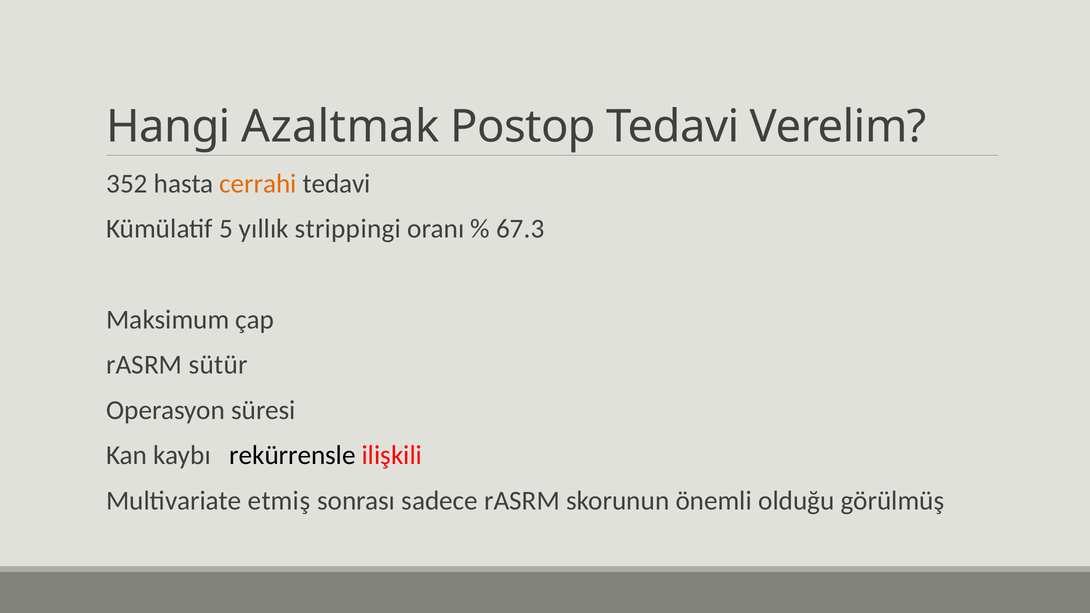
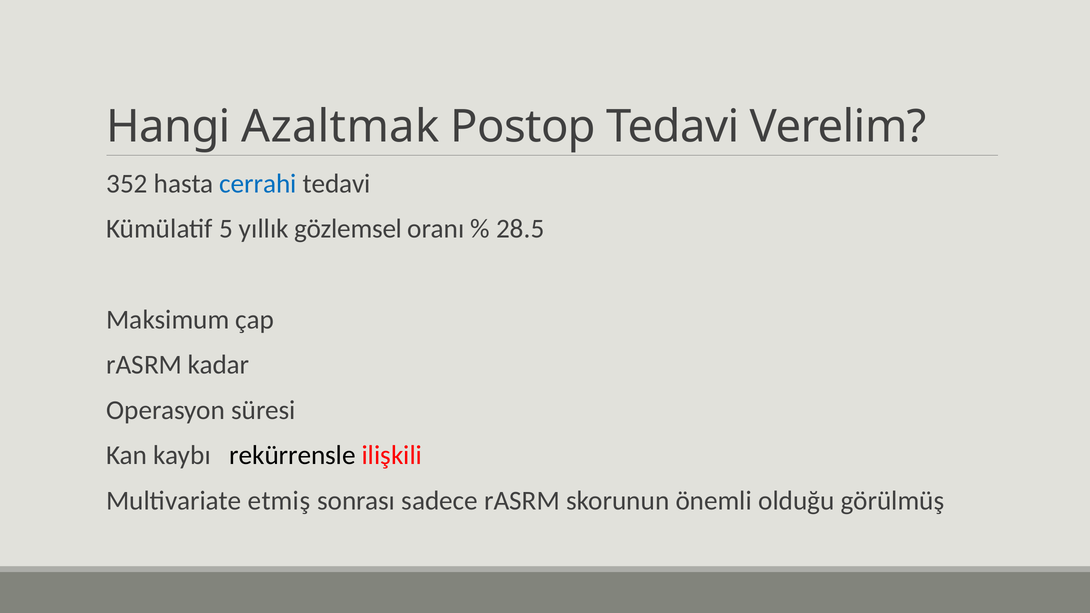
cerrahi colour: orange -> blue
strippingi: strippingi -> gözlemsel
67.3: 67.3 -> 28.5
sütür: sütür -> kadar
